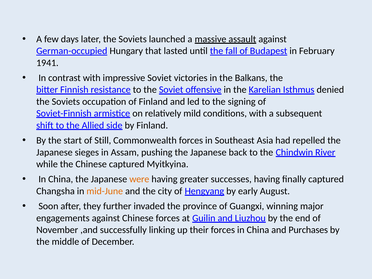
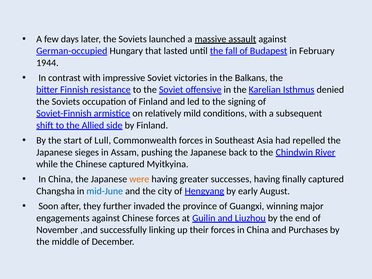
1941: 1941 -> 1944
Still: Still -> Lull
mid-June colour: orange -> blue
